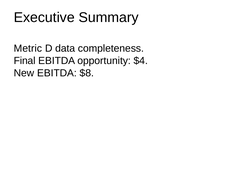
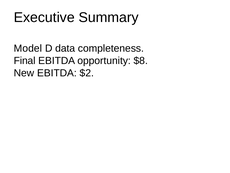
Metric: Metric -> Model
$4: $4 -> $8
$8: $8 -> $2
